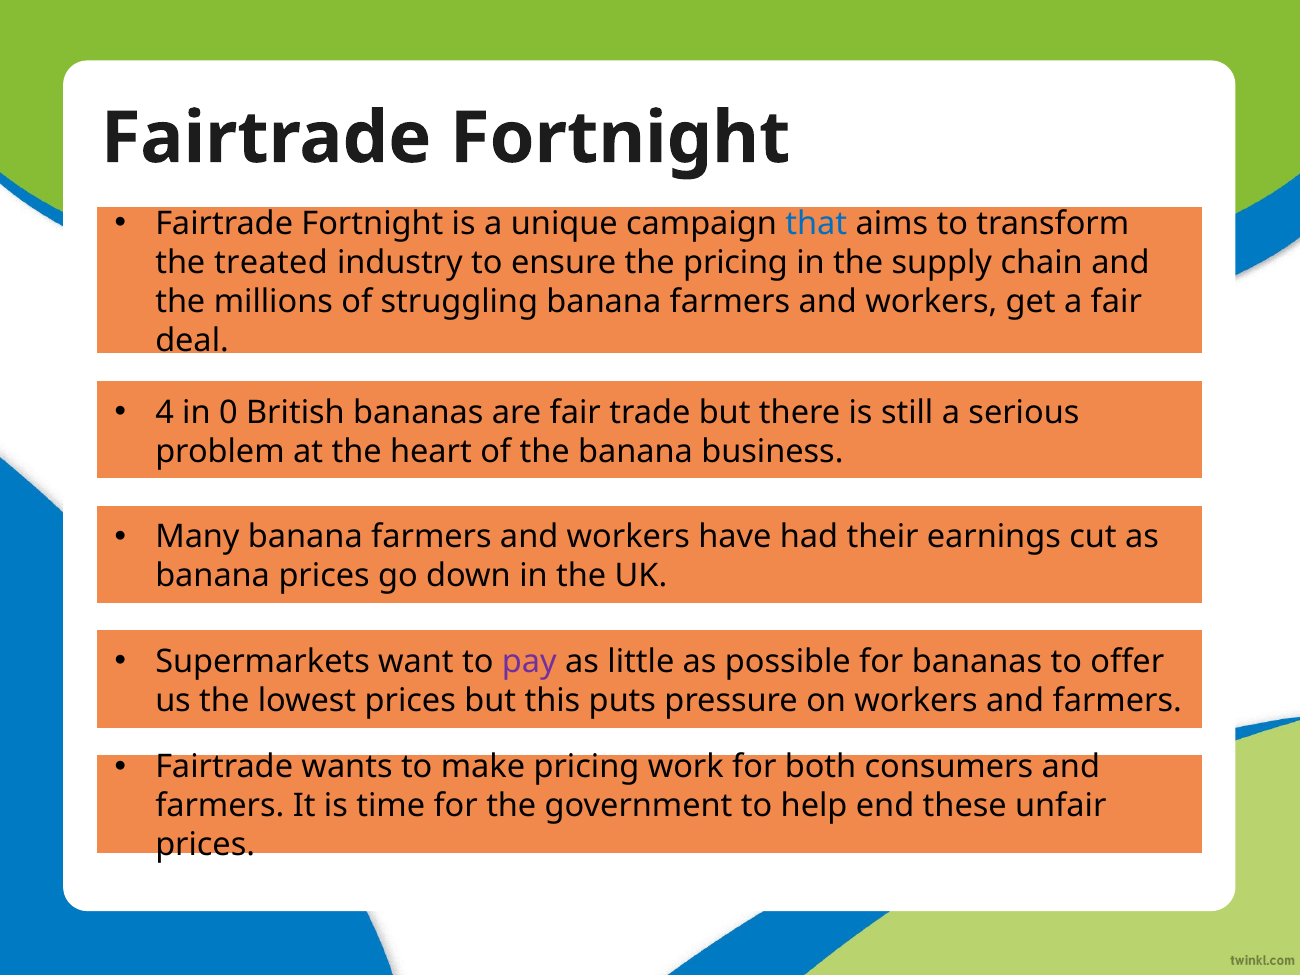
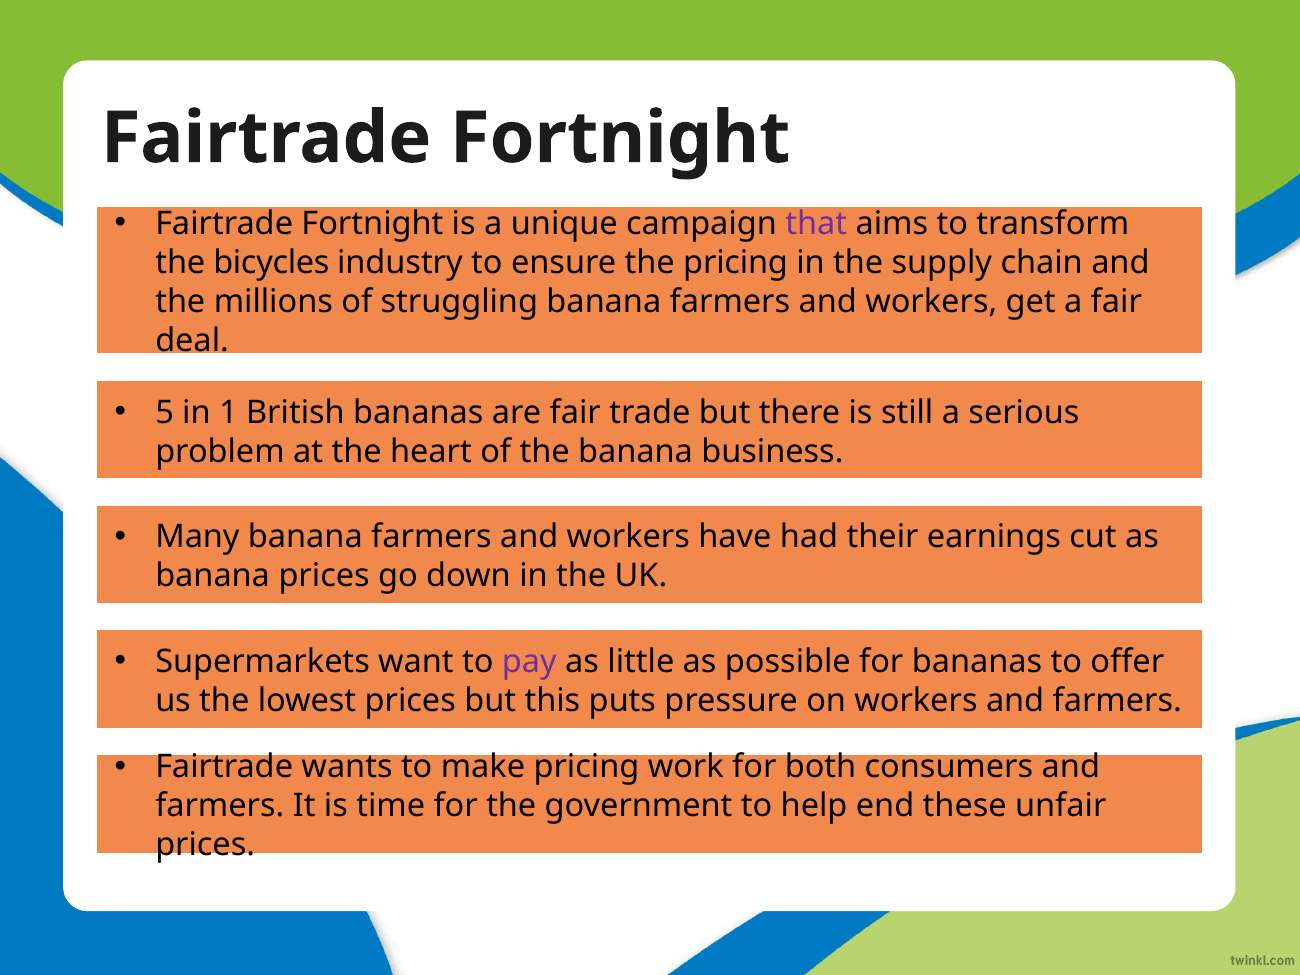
that colour: blue -> purple
treated: treated -> bicycles
4: 4 -> 5
0: 0 -> 1
